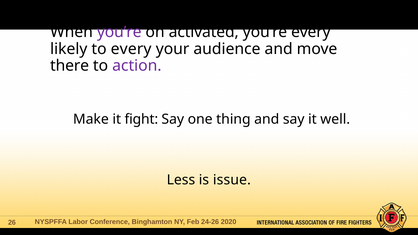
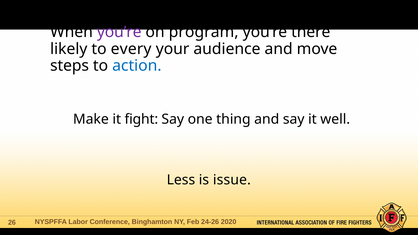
activated: activated -> program
you’re every: every -> there
there: there -> steps
action colour: purple -> blue
